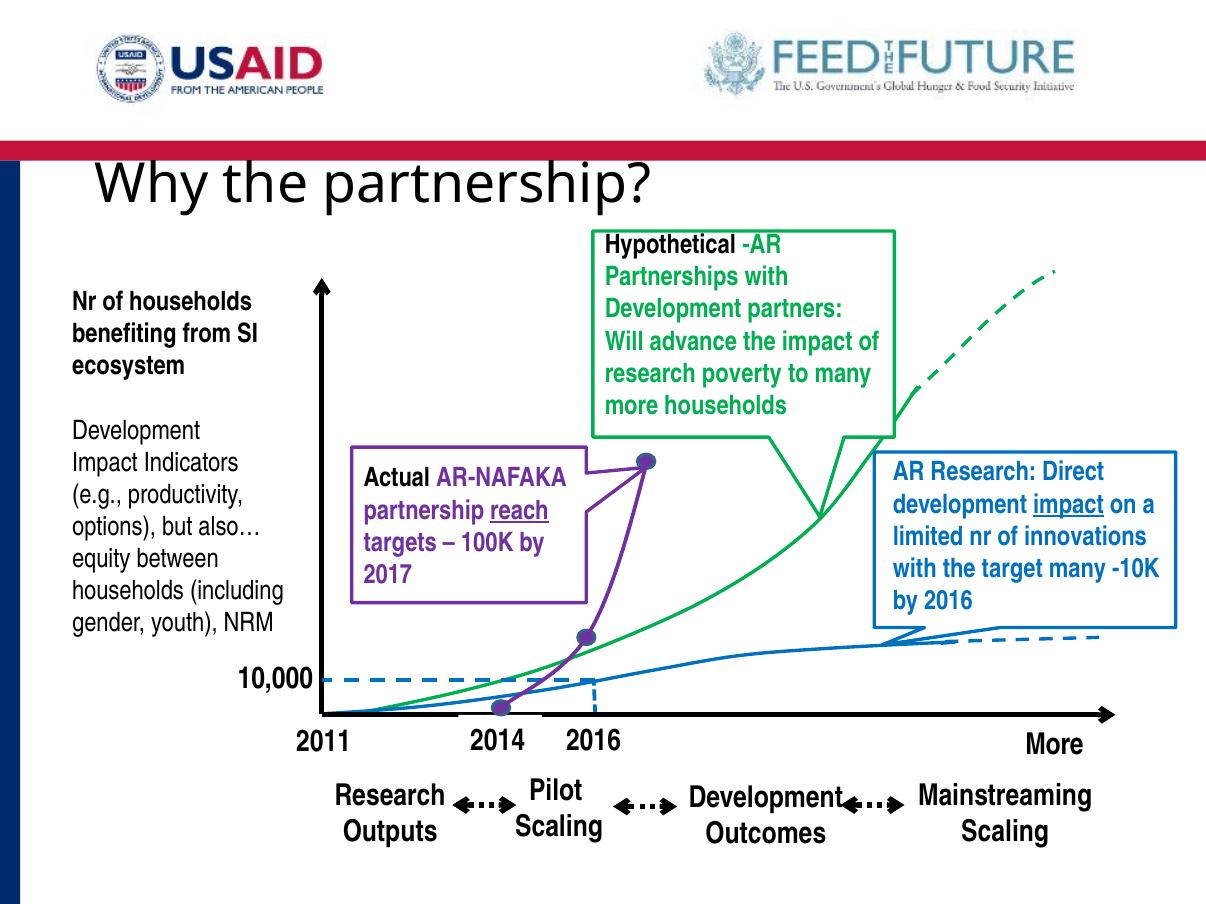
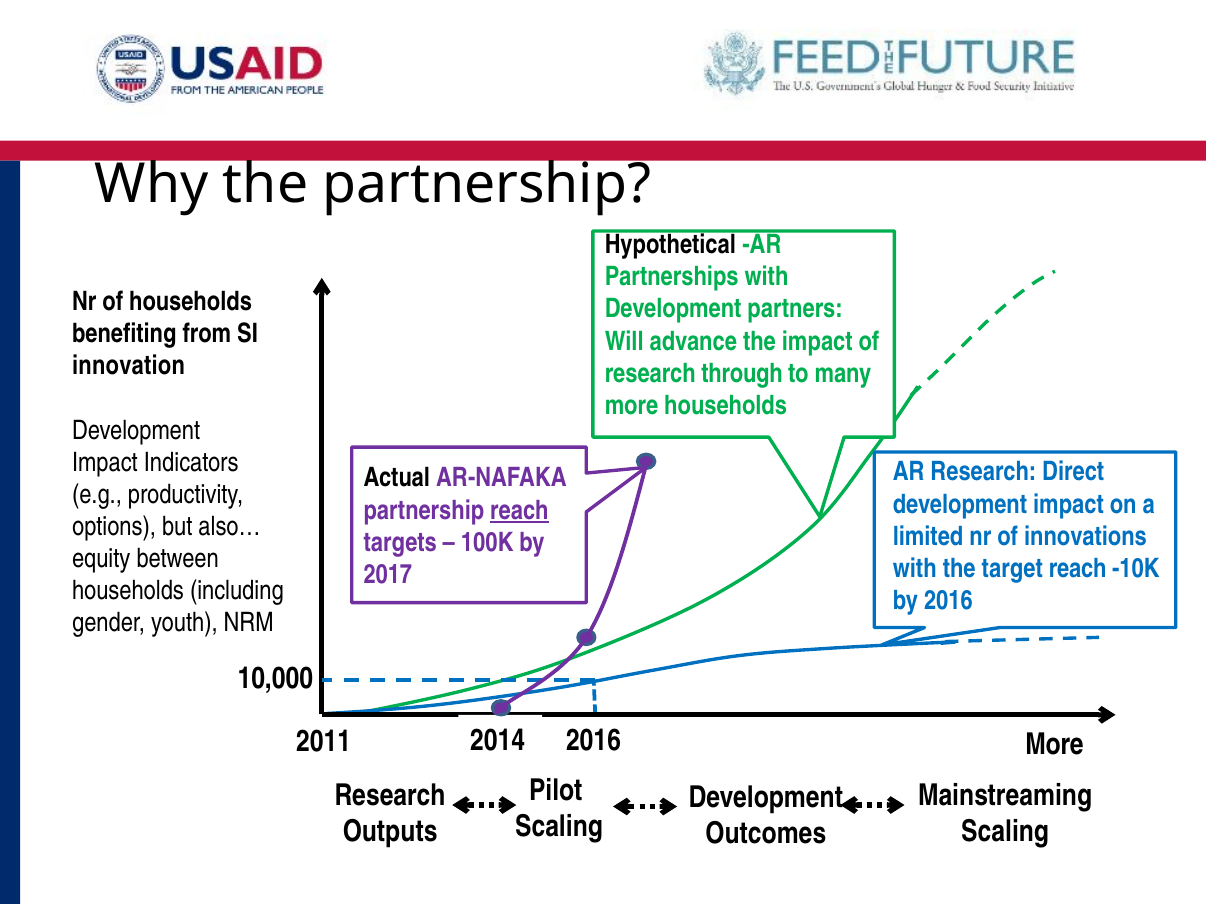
ecosystem: ecosystem -> innovation
poverty: poverty -> through
impact at (1069, 505) underline: present -> none
target many: many -> reach
